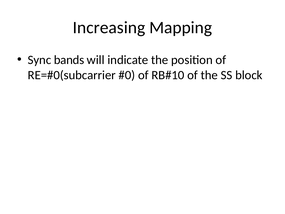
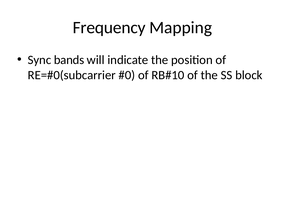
Increasing: Increasing -> Frequency
